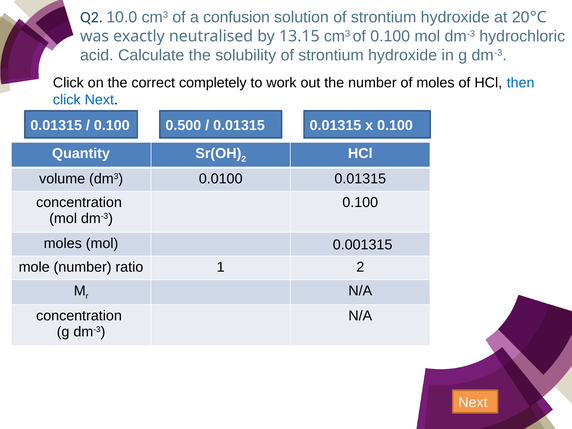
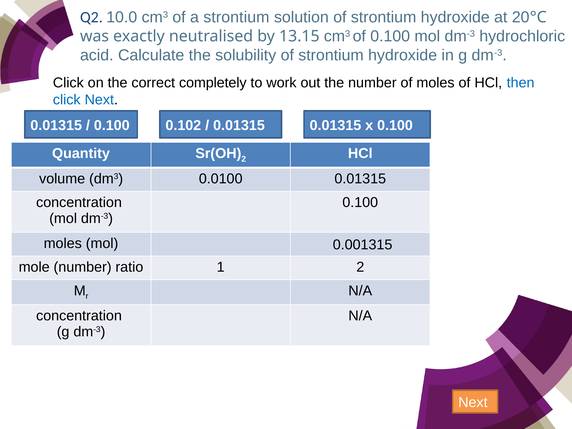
a confusion: confusion -> strontium
0.500: 0.500 -> 0.102
